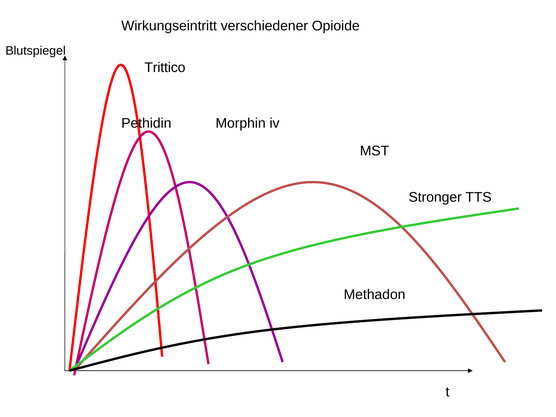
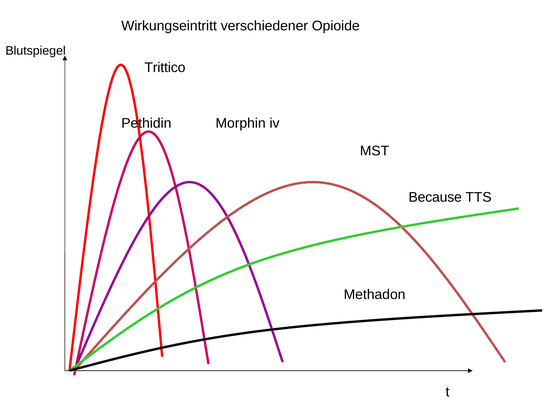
Stronger: Stronger -> Because
